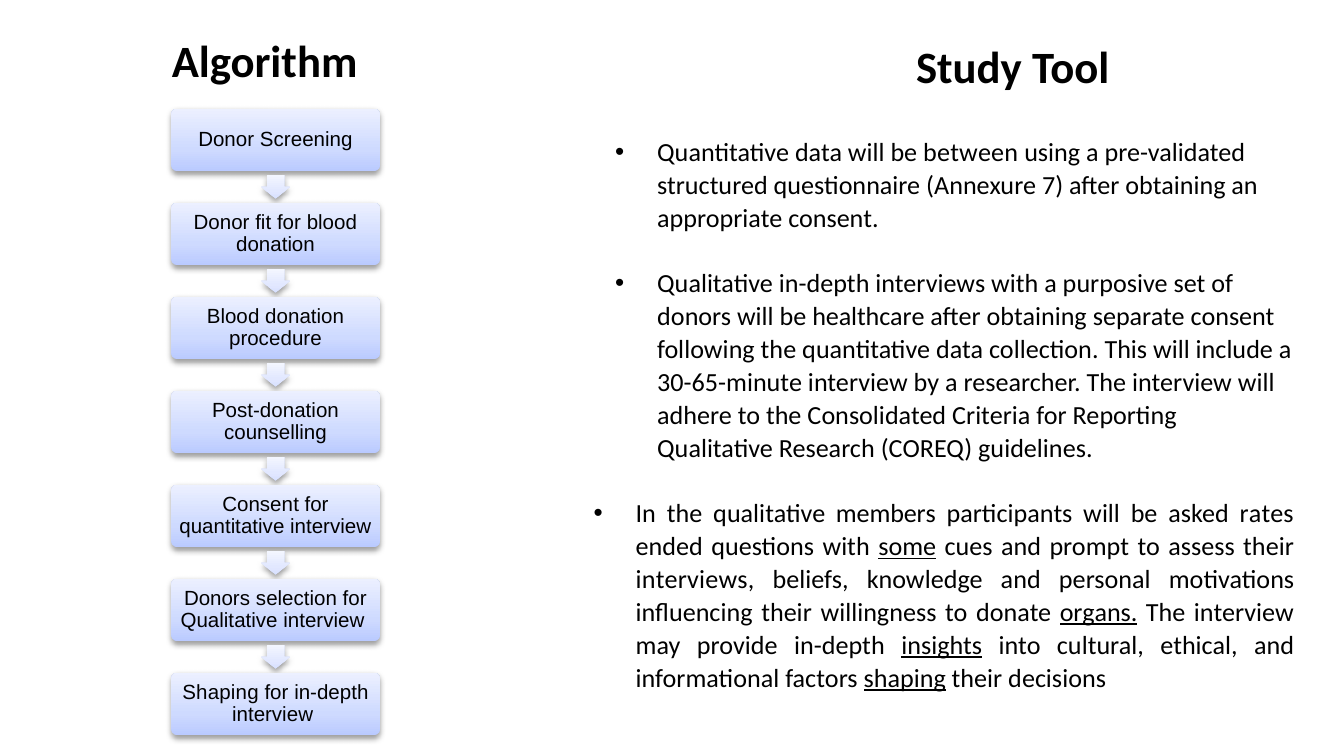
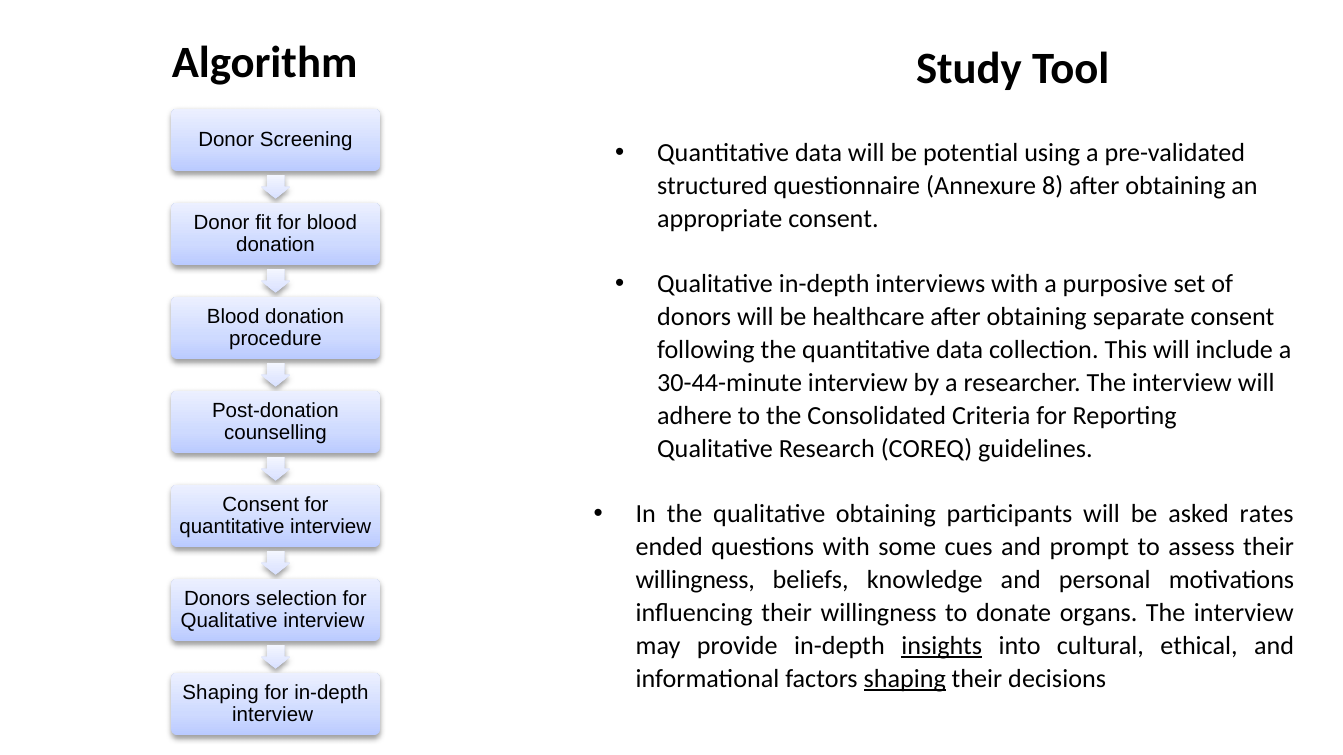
between: between -> potential
7: 7 -> 8
30-65-minute: 30-65-minute -> 30-44-minute
qualitative members: members -> obtaining
some underline: present -> none
interviews at (695, 580): interviews -> willingness
organs underline: present -> none
